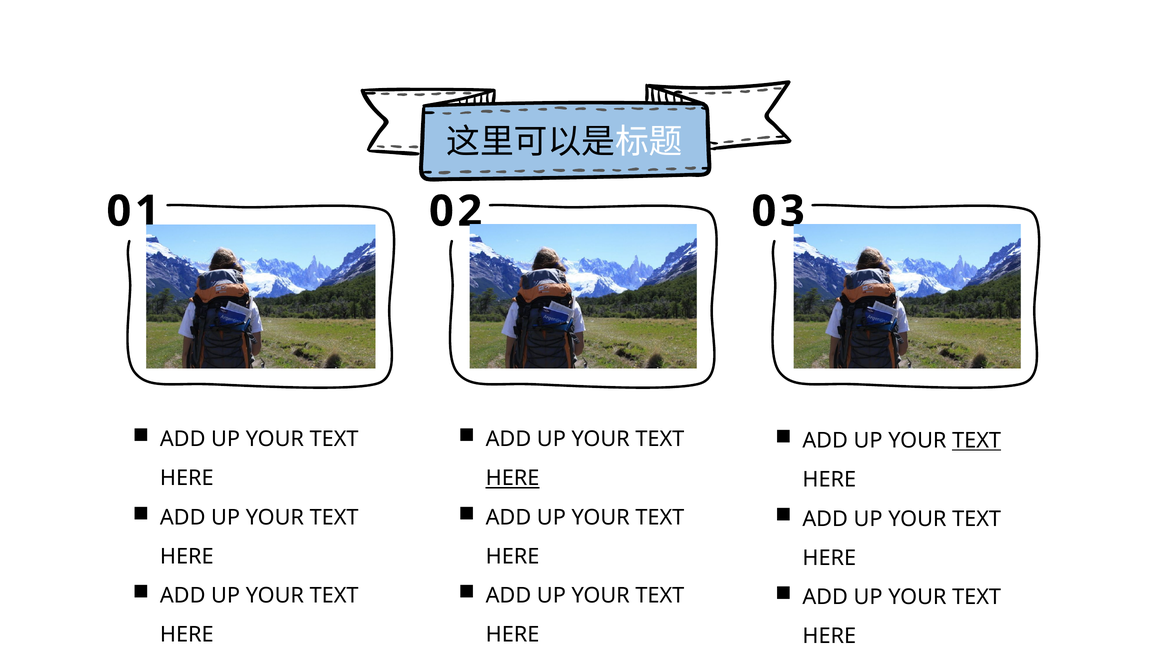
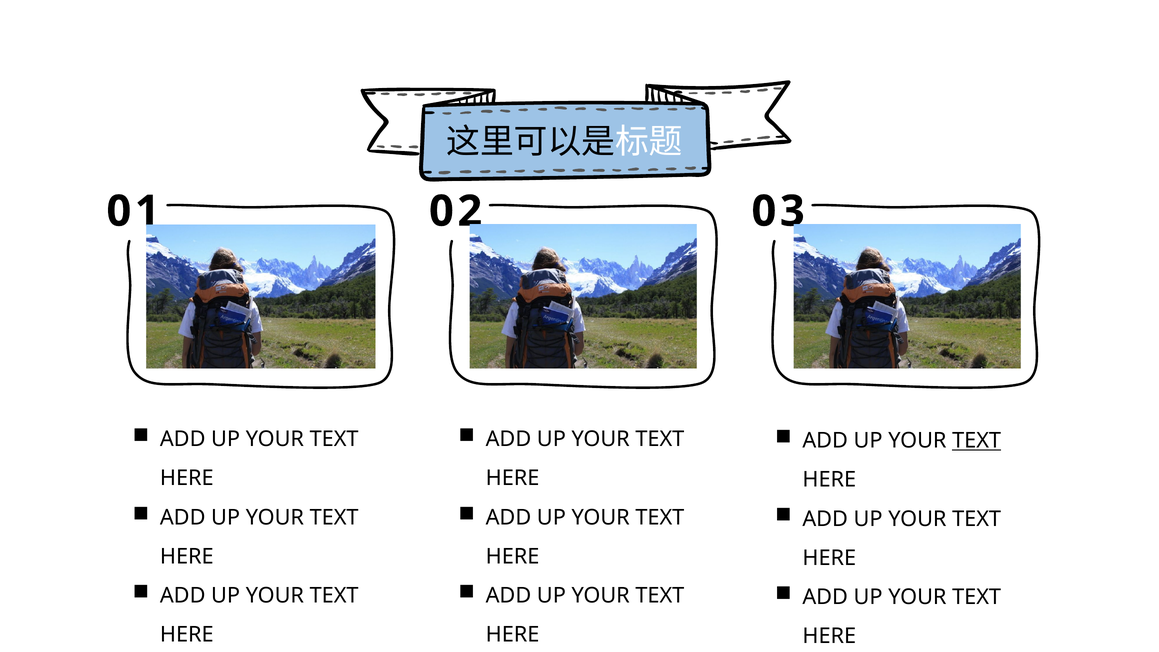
HERE at (513, 478) underline: present -> none
